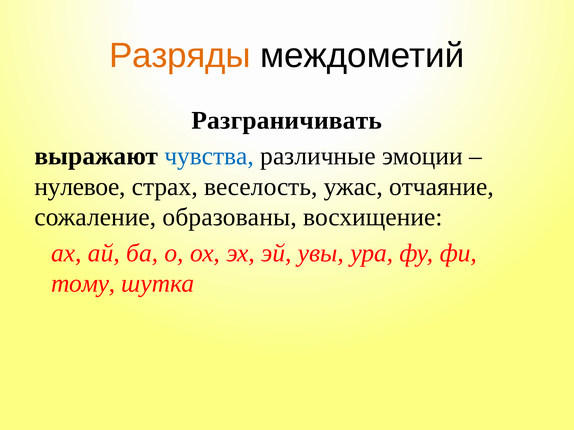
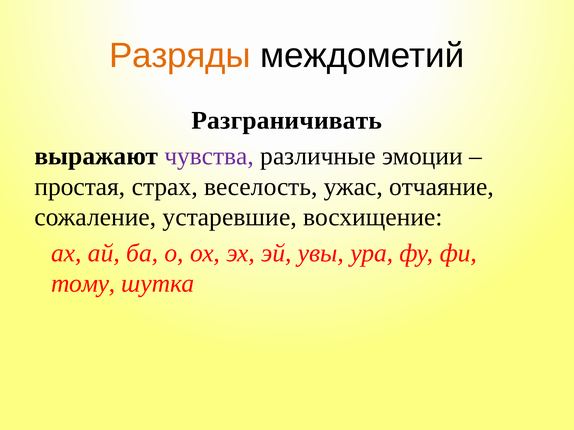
чувства colour: blue -> purple
нулевое: нулевое -> простая
образованы: образованы -> устаревшие
